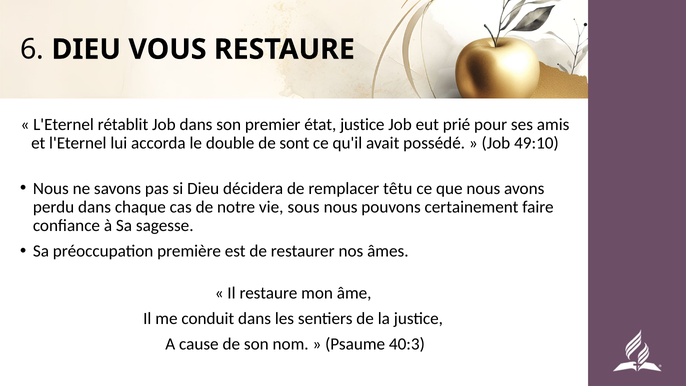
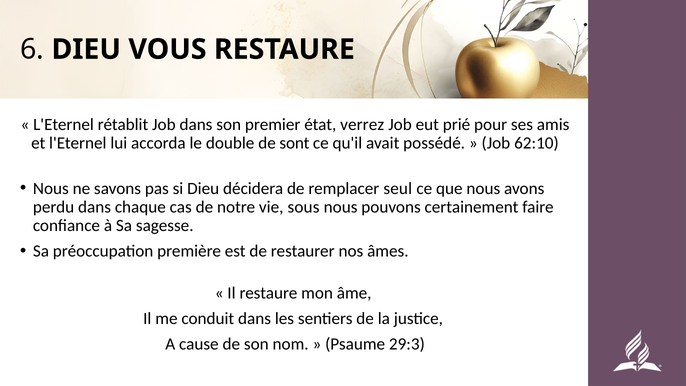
état justice: justice -> verrez
49:10: 49:10 -> 62:10
têtu: têtu -> seul
40:3: 40:3 -> 29:3
